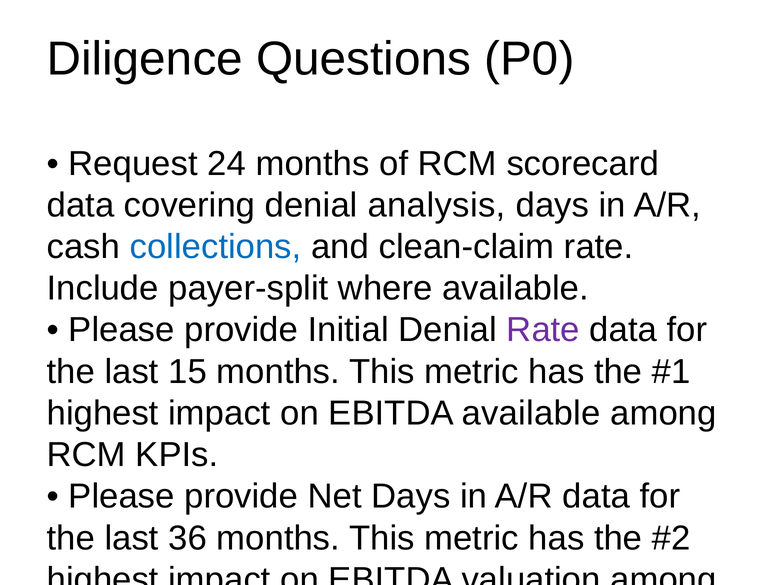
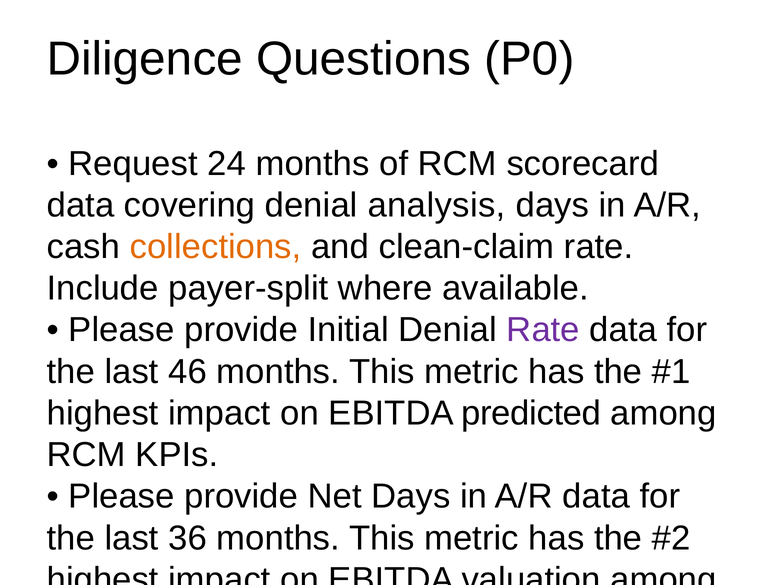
collections colour: blue -> orange
15: 15 -> 46
EBITDA available: available -> predicted
